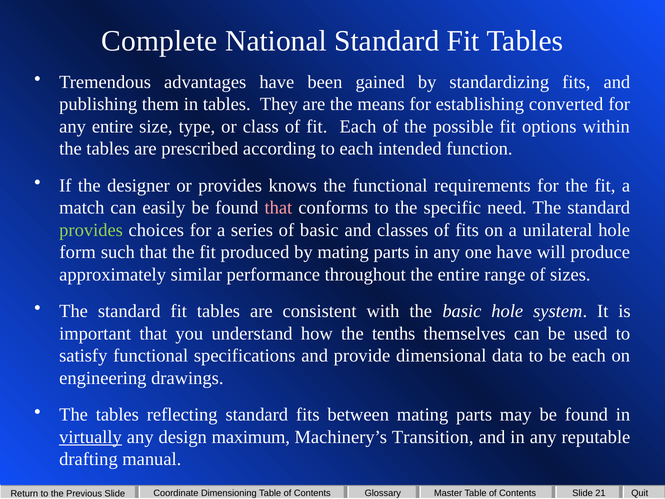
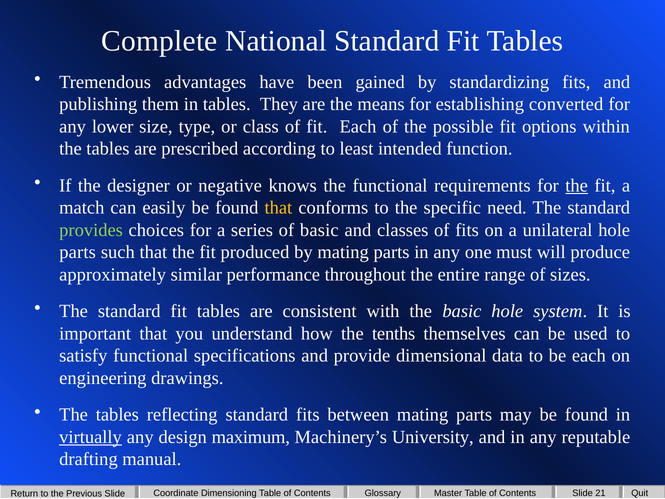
any entire: entire -> lower
to each: each -> least
or provides: provides -> negative
the at (577, 186) underline: none -> present
that at (278, 208) colour: pink -> yellow
form at (78, 252): form -> parts
one have: have -> must
Transition: Transition -> University
